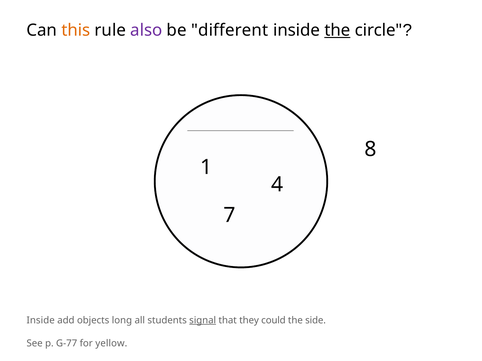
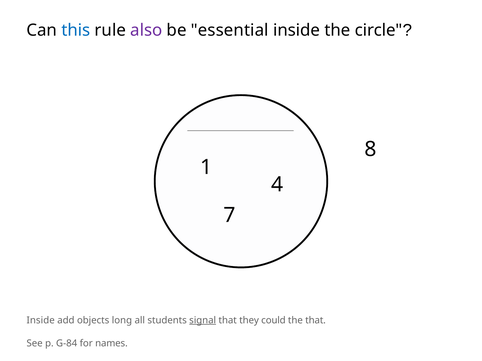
this colour: orange -> blue
different: different -> essential
the at (337, 30) underline: present -> none
the side: side -> that
G-77: G-77 -> G-84
yellow: yellow -> names
